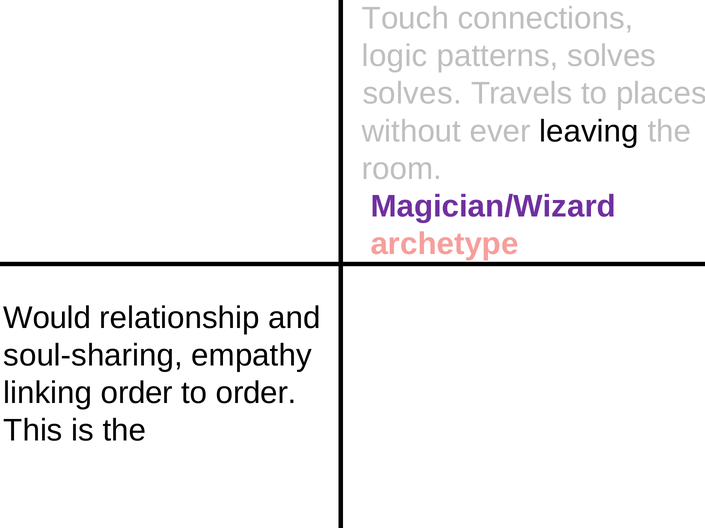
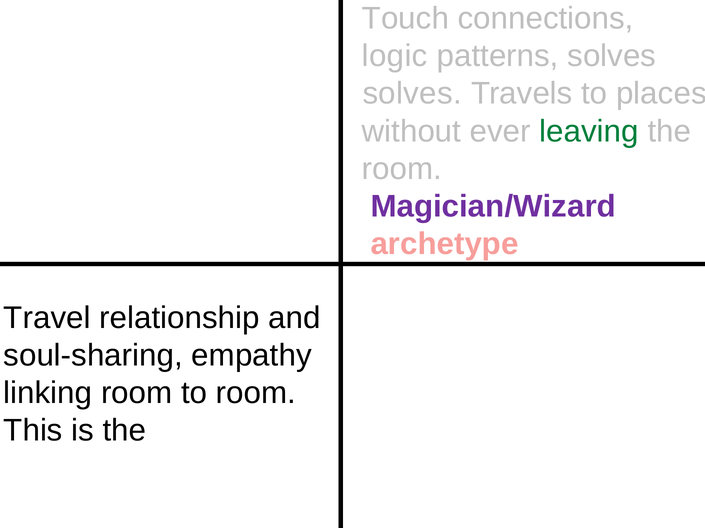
leaving colour: black -> green
Would: Would -> Travel
linking order: order -> room
to order: order -> room
